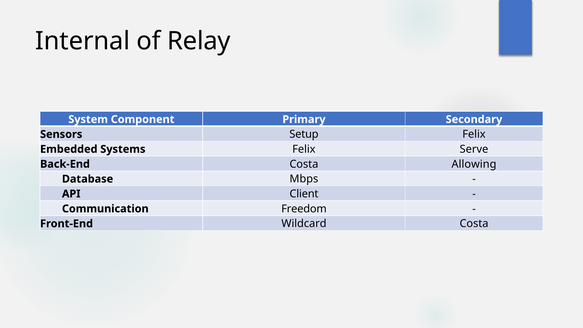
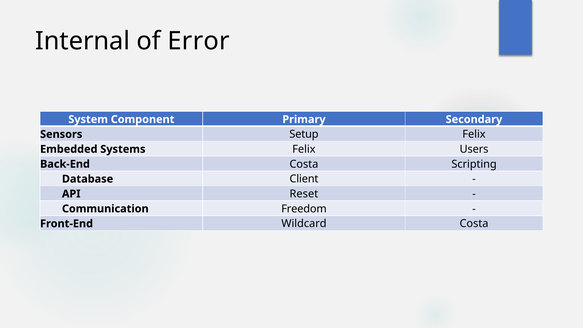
Relay: Relay -> Error
Serve: Serve -> Users
Allowing: Allowing -> Scripting
Mbps: Mbps -> Client
Client: Client -> Reset
